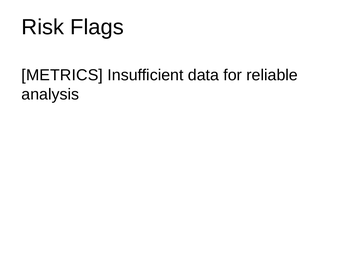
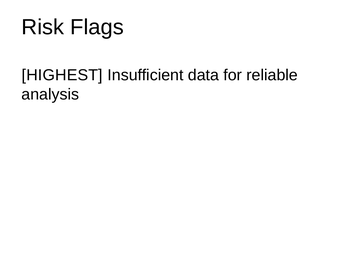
METRICS: METRICS -> HIGHEST
